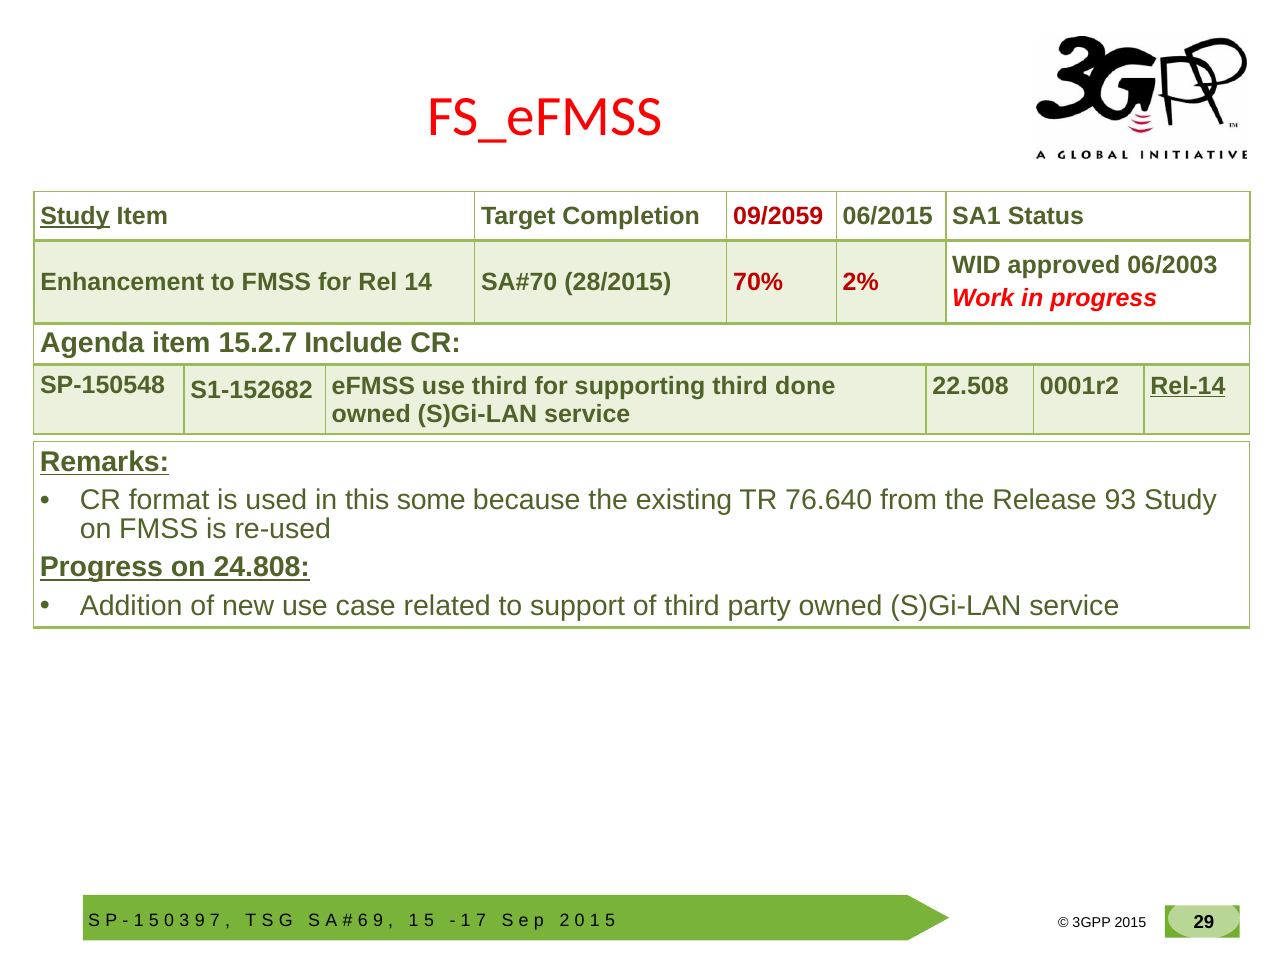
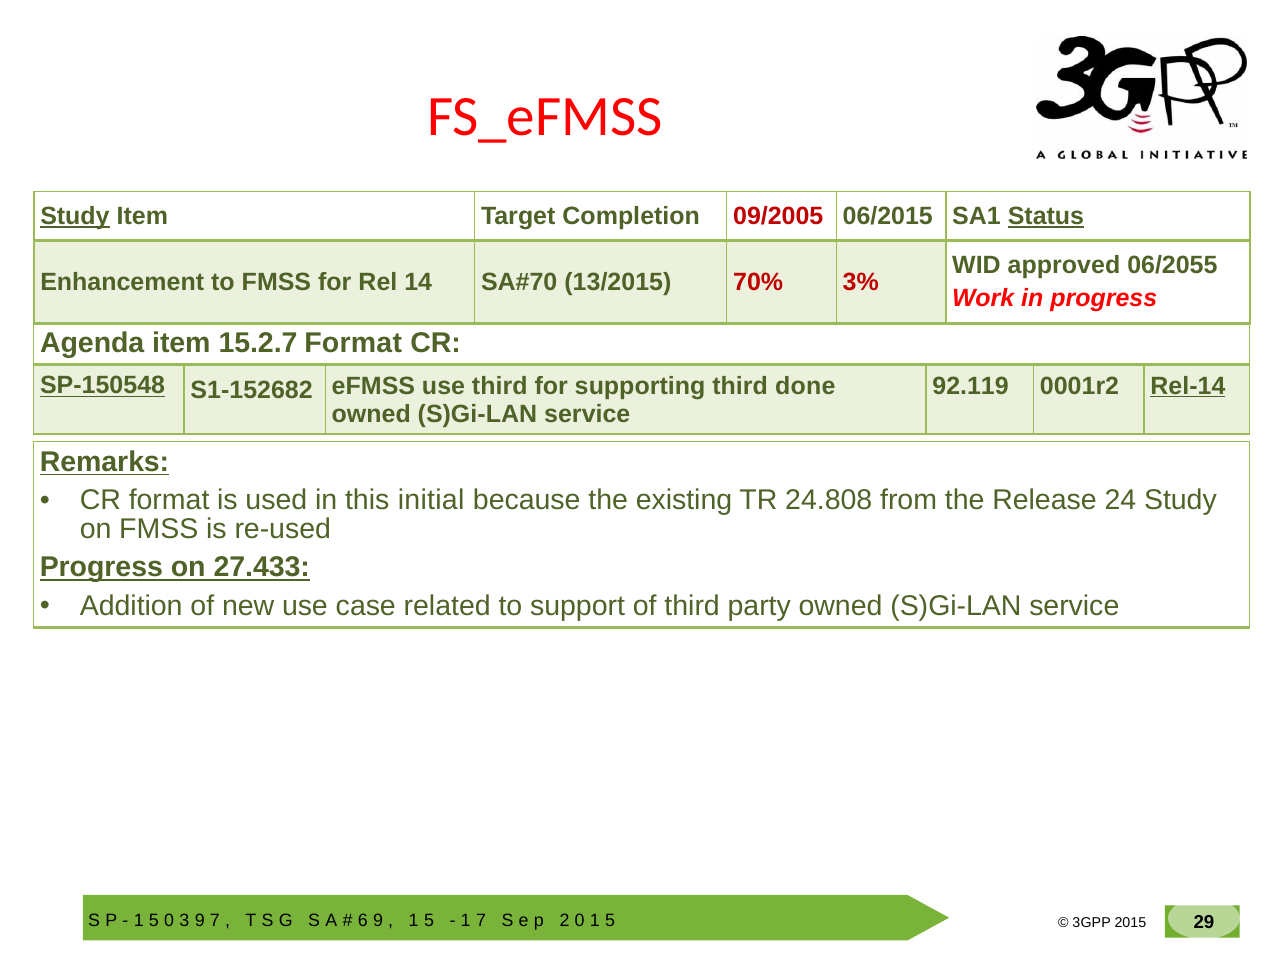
09/2059: 09/2059 -> 09/2005
Status underline: none -> present
06/2003: 06/2003 -> 06/2055
28/2015: 28/2015 -> 13/2015
2%: 2% -> 3%
15.2.7 Include: Include -> Format
SP-150548 underline: none -> present
22.508: 22.508 -> 92.119
some: some -> initial
76.640: 76.640 -> 24.808
93: 93 -> 24
24.808: 24.808 -> 27.433
